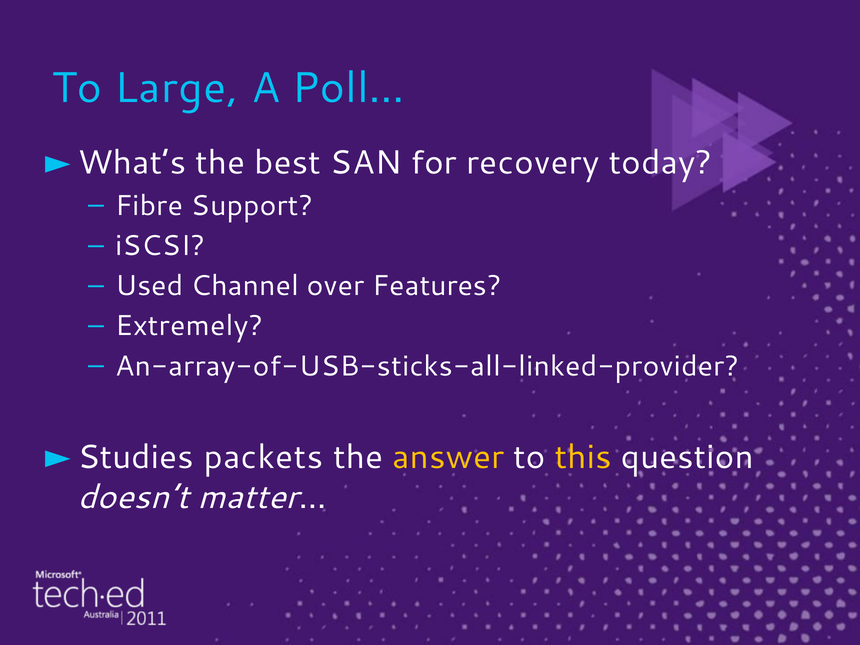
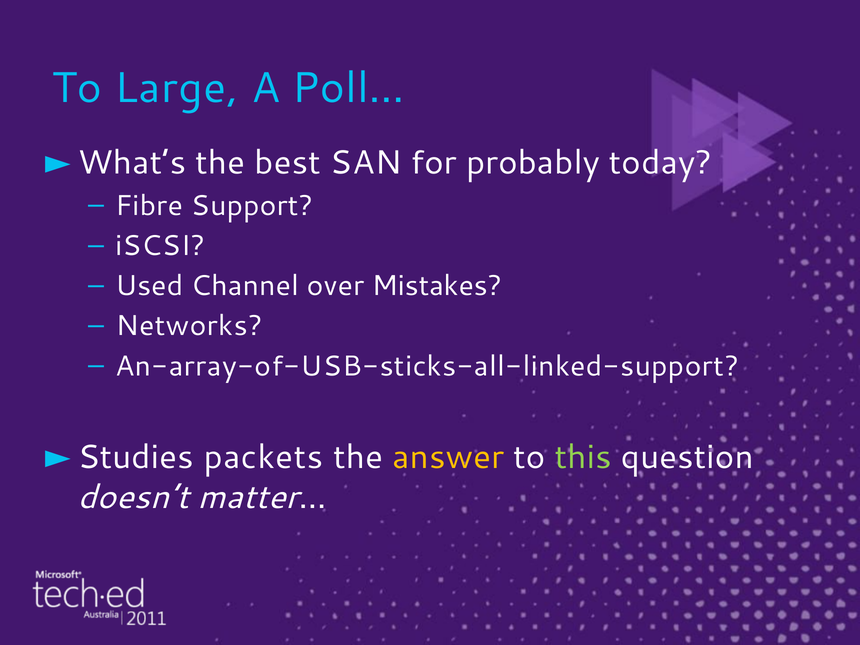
recovery: recovery -> probably
Features: Features -> Mistakes
Extremely: Extremely -> Networks
An-array-of-USB-sticks-all-linked-provider: An-array-of-USB-sticks-all-linked-provider -> An-array-of-USB-sticks-all-linked-support
this colour: yellow -> light green
